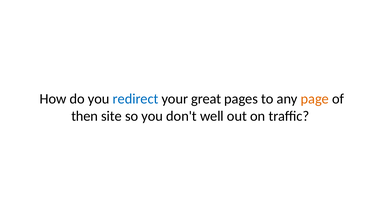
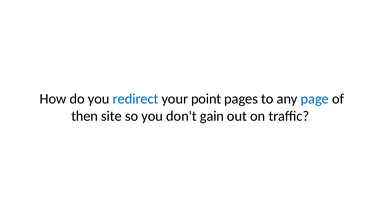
great: great -> point
page colour: orange -> blue
well: well -> gain
